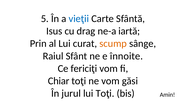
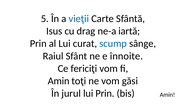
scump colour: orange -> blue
Chiar at (59, 81): Chiar -> Amin
lui Toţi: Toţi -> Prin
